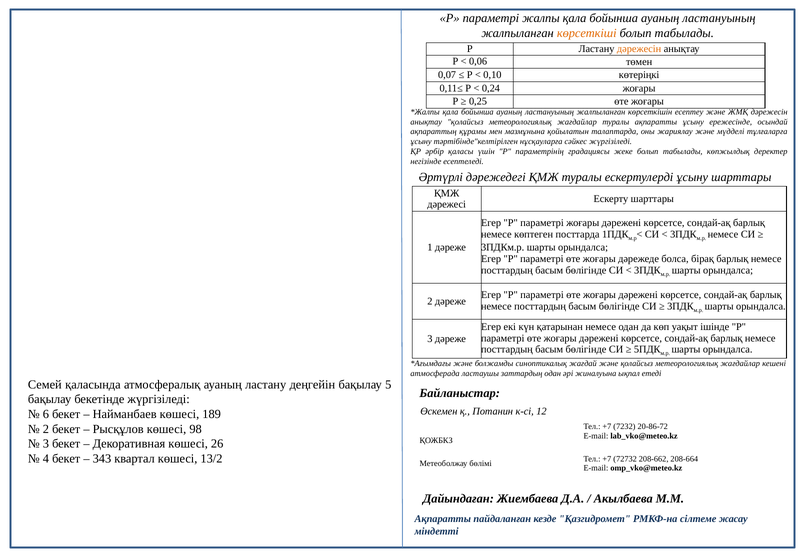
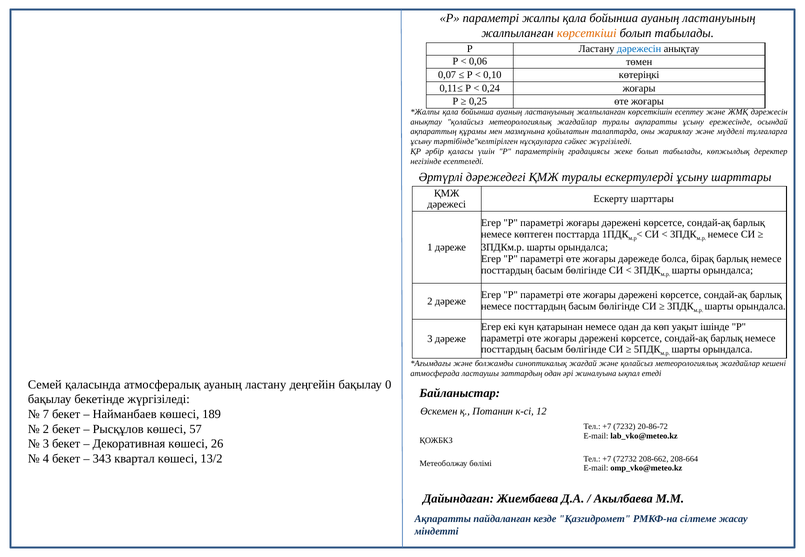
дәрежесін at (639, 49) colour: orange -> blue
5: 5 -> 0
6: 6 -> 7
98: 98 -> 57
